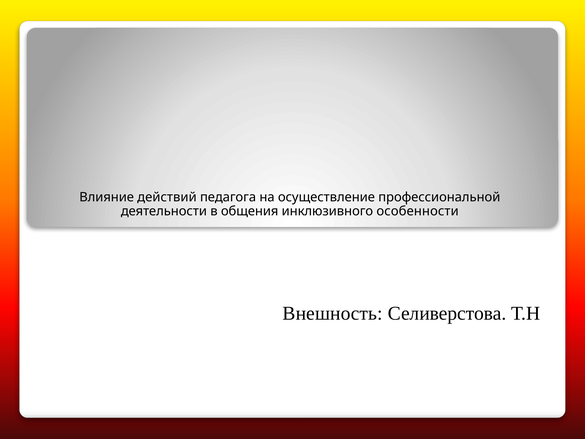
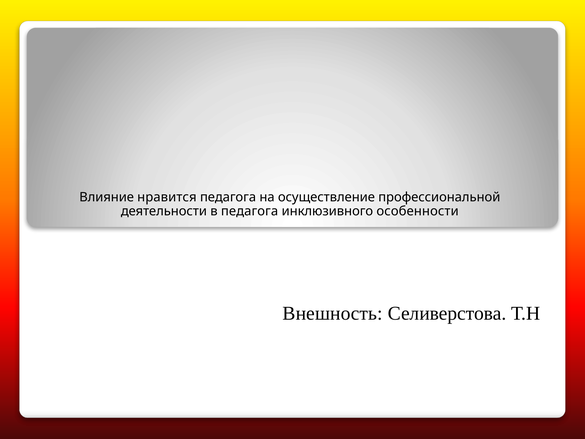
действий: действий -> нравится
в общения: общения -> педагога
